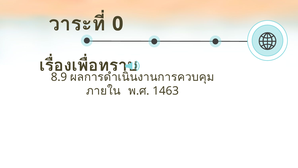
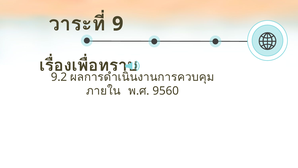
0: 0 -> 9
8.9: 8.9 -> 9.2
1463: 1463 -> 9560
